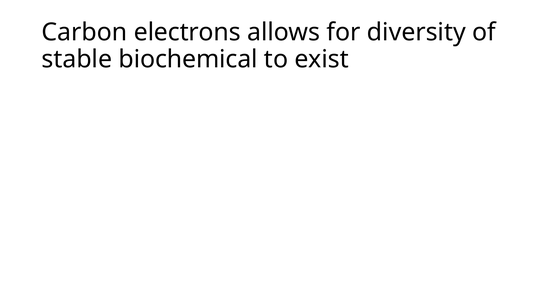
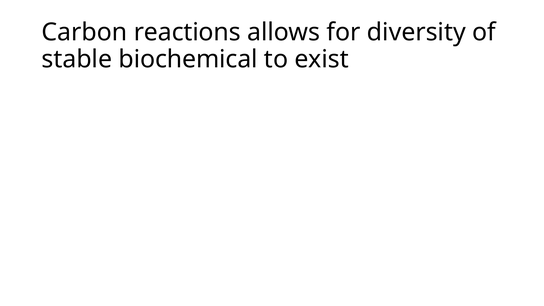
electrons: electrons -> reactions
